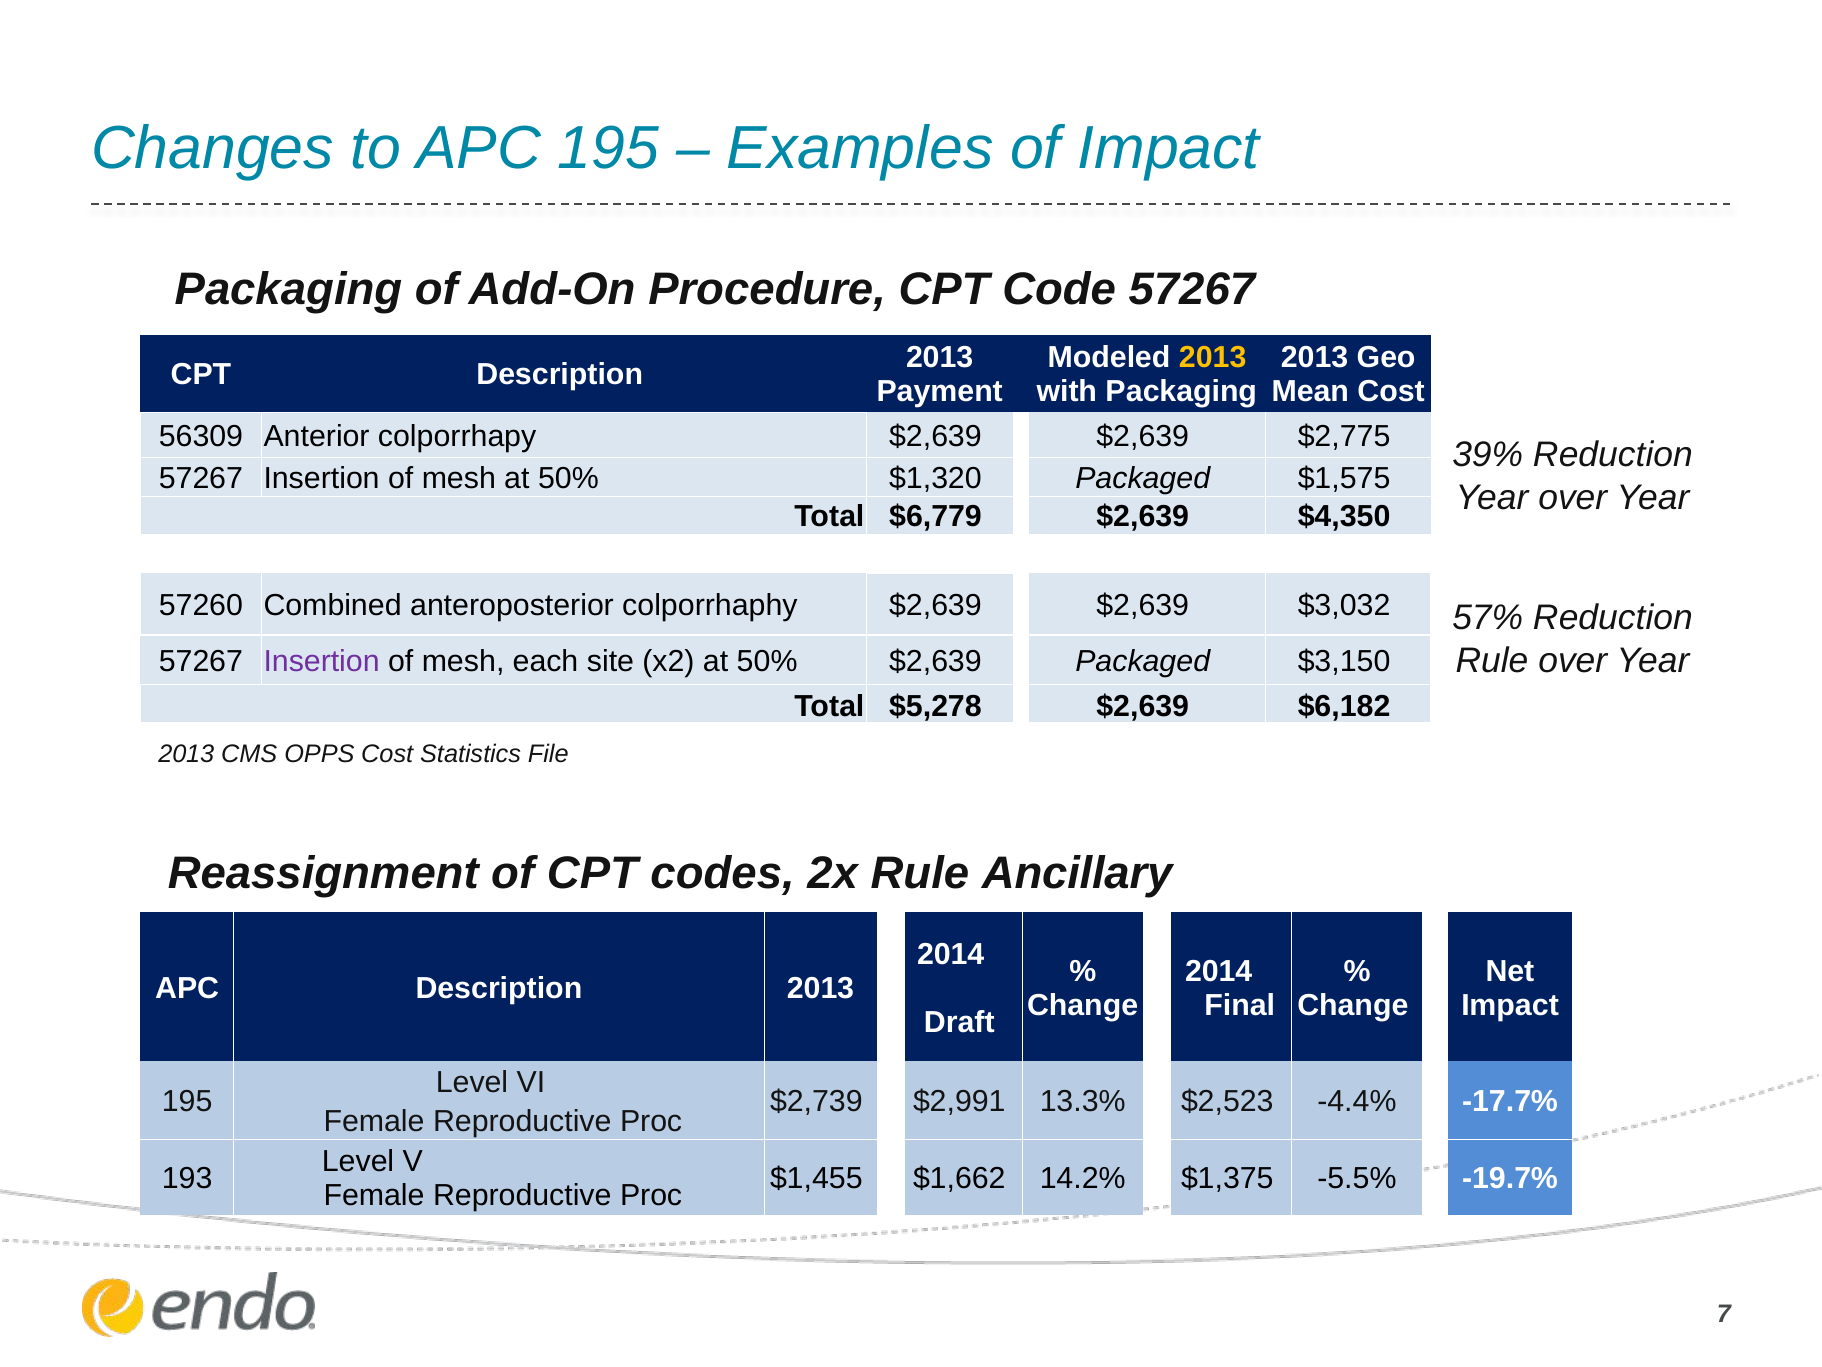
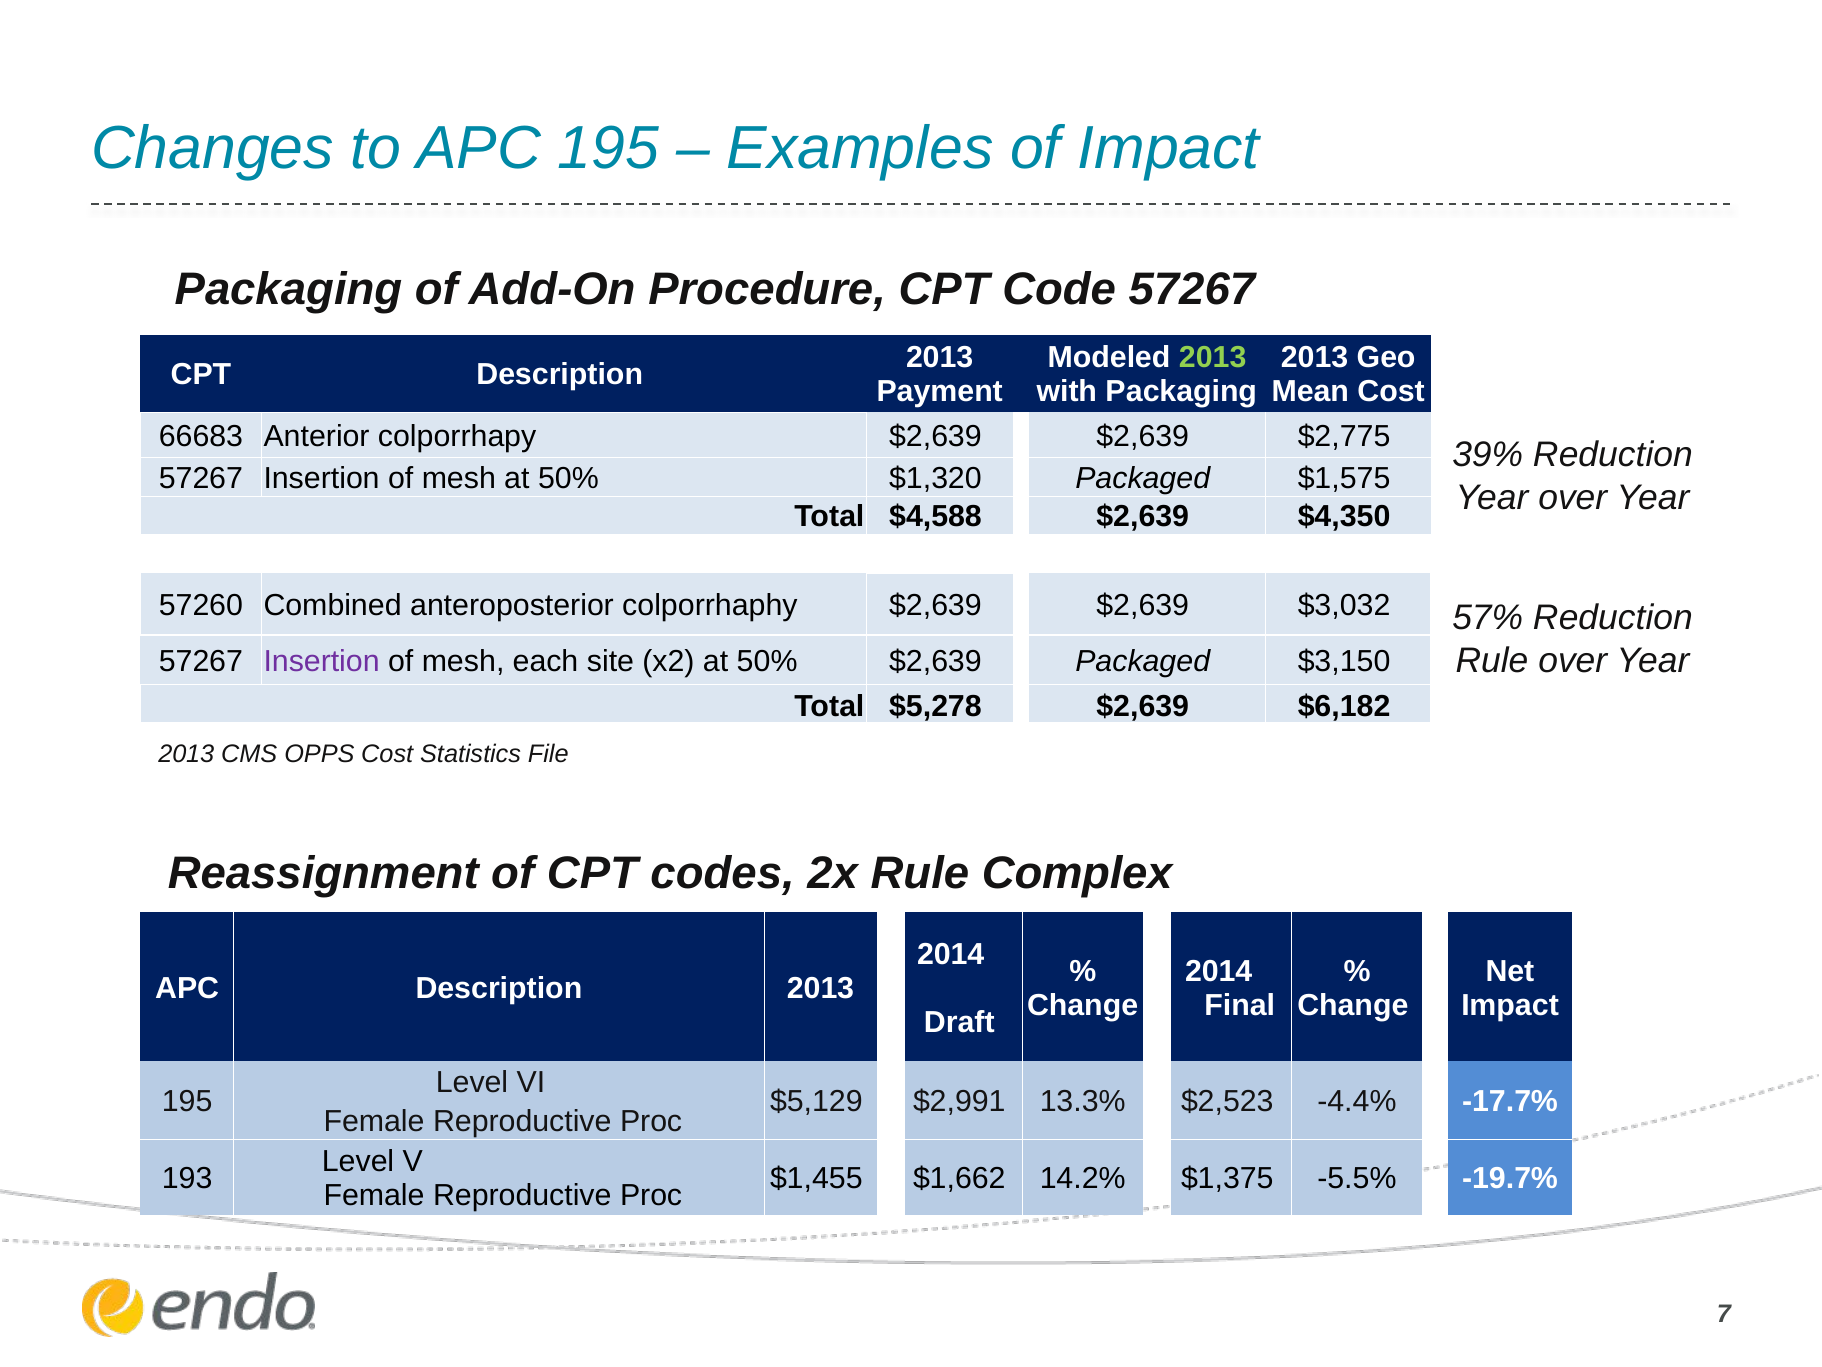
2013 at (1213, 358) colour: yellow -> light green
56309: 56309 -> 66683
$6,779: $6,779 -> $4,588
Ancillary: Ancillary -> Complex
$2,739: $2,739 -> $5,129
